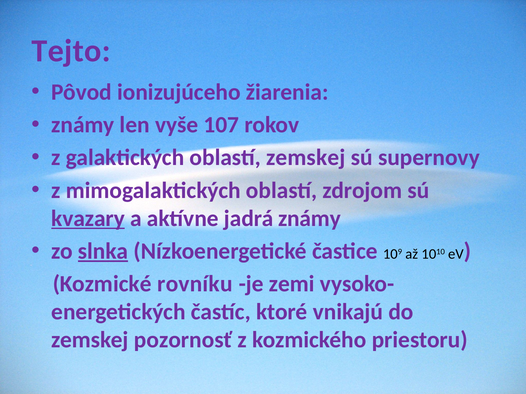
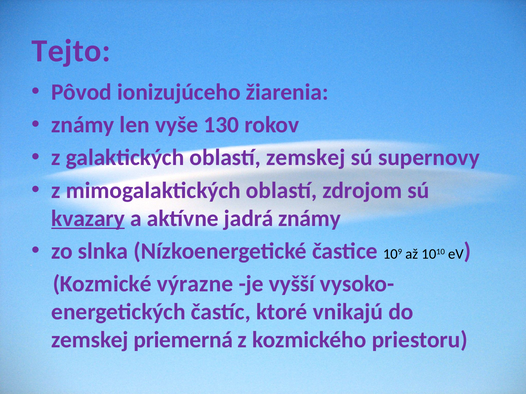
107: 107 -> 130
slnka underline: present -> none
rovníku: rovníku -> výrazne
zemi: zemi -> vyšší
pozornosť: pozornosť -> priemerná
